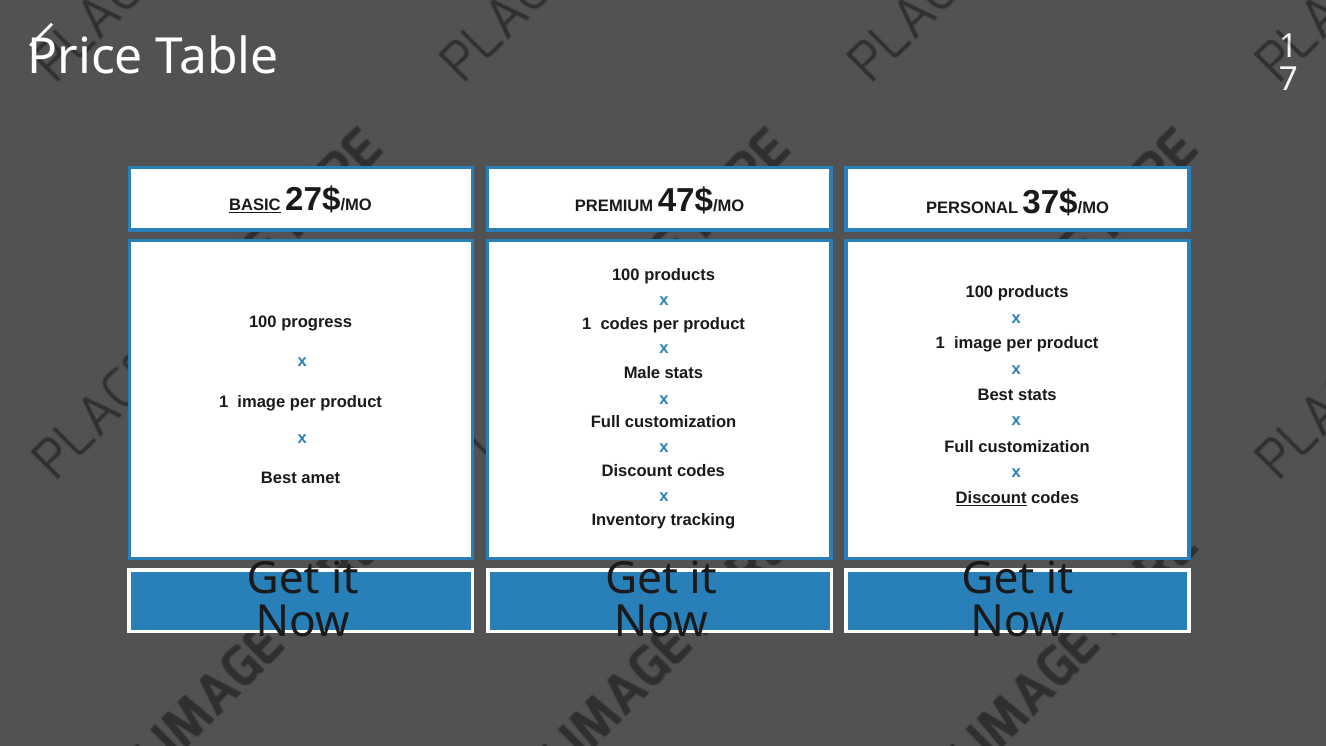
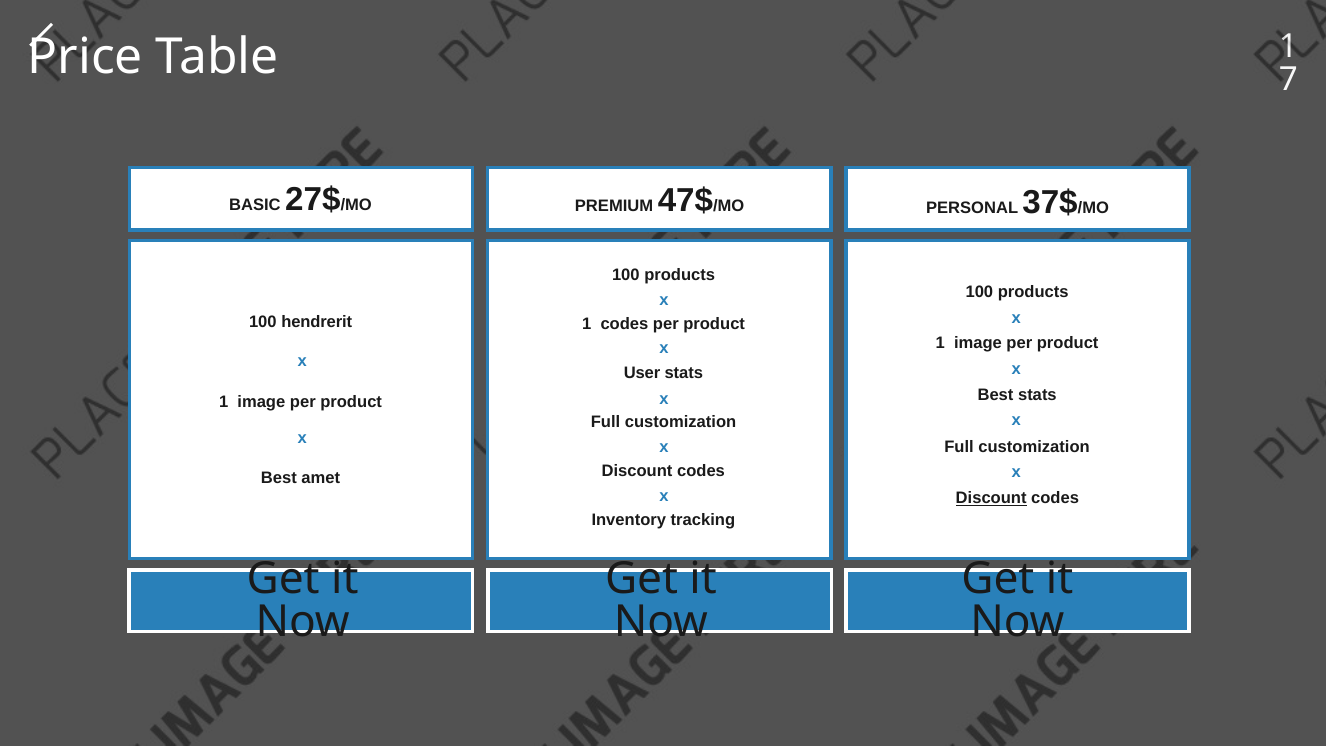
BASIC underline: present -> none
progress: progress -> hendrerit
Male: Male -> User
